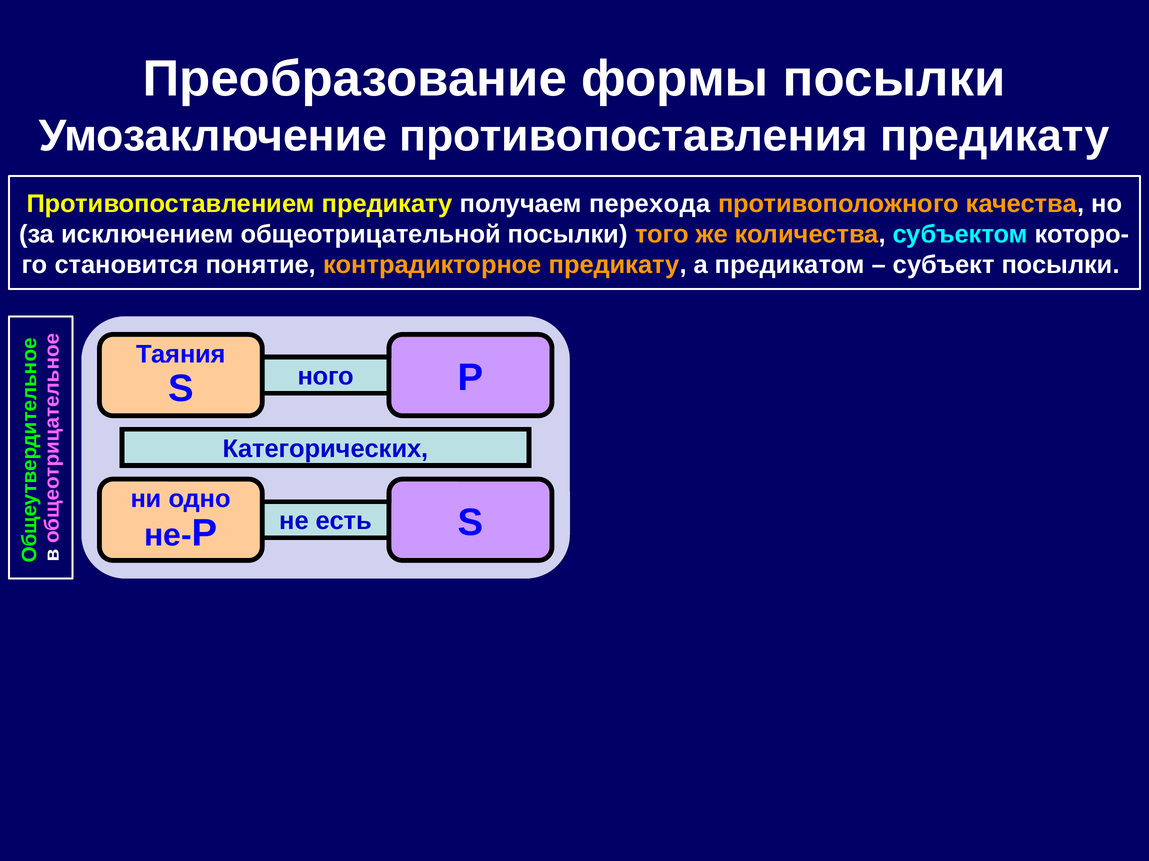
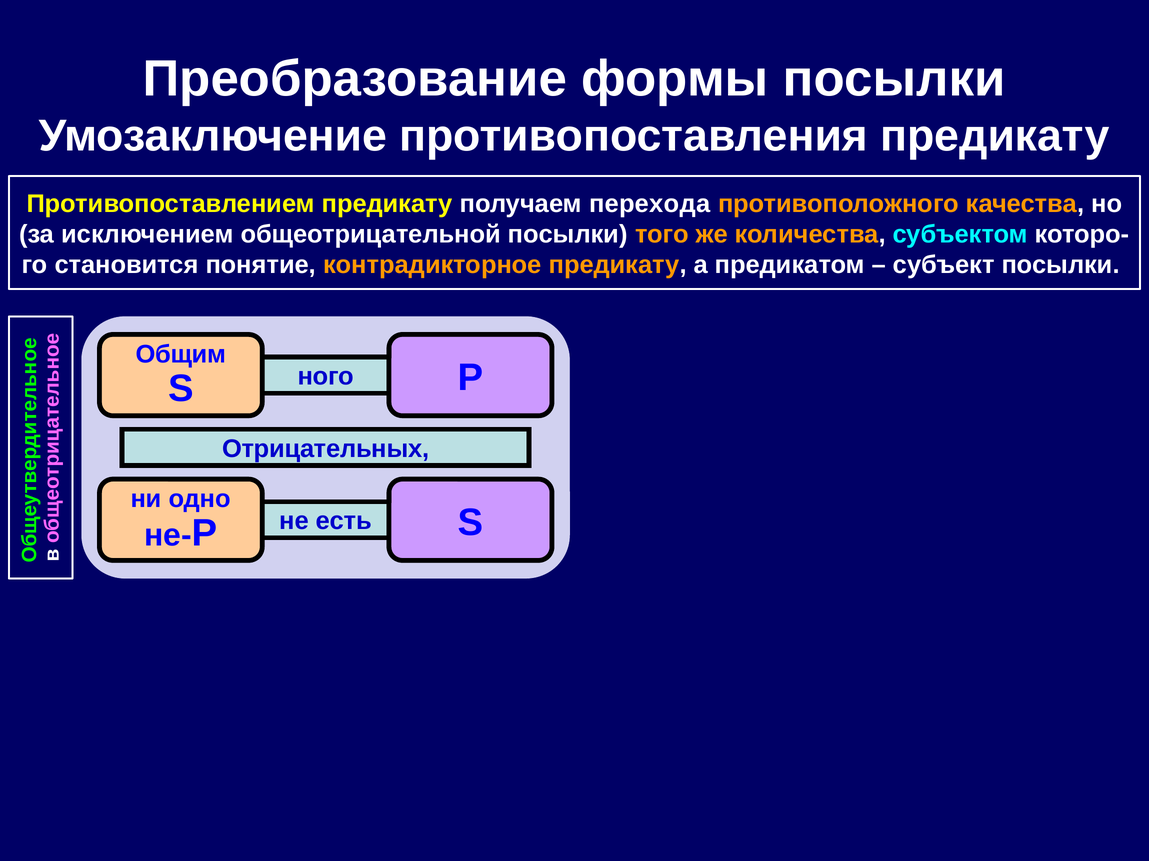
Таяния: Таяния -> Общим
Категорических: Категорических -> Отрицательных
